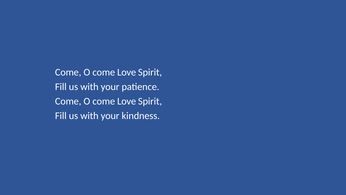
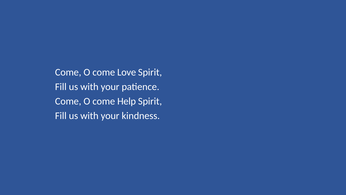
Love at (127, 101): Love -> Help
